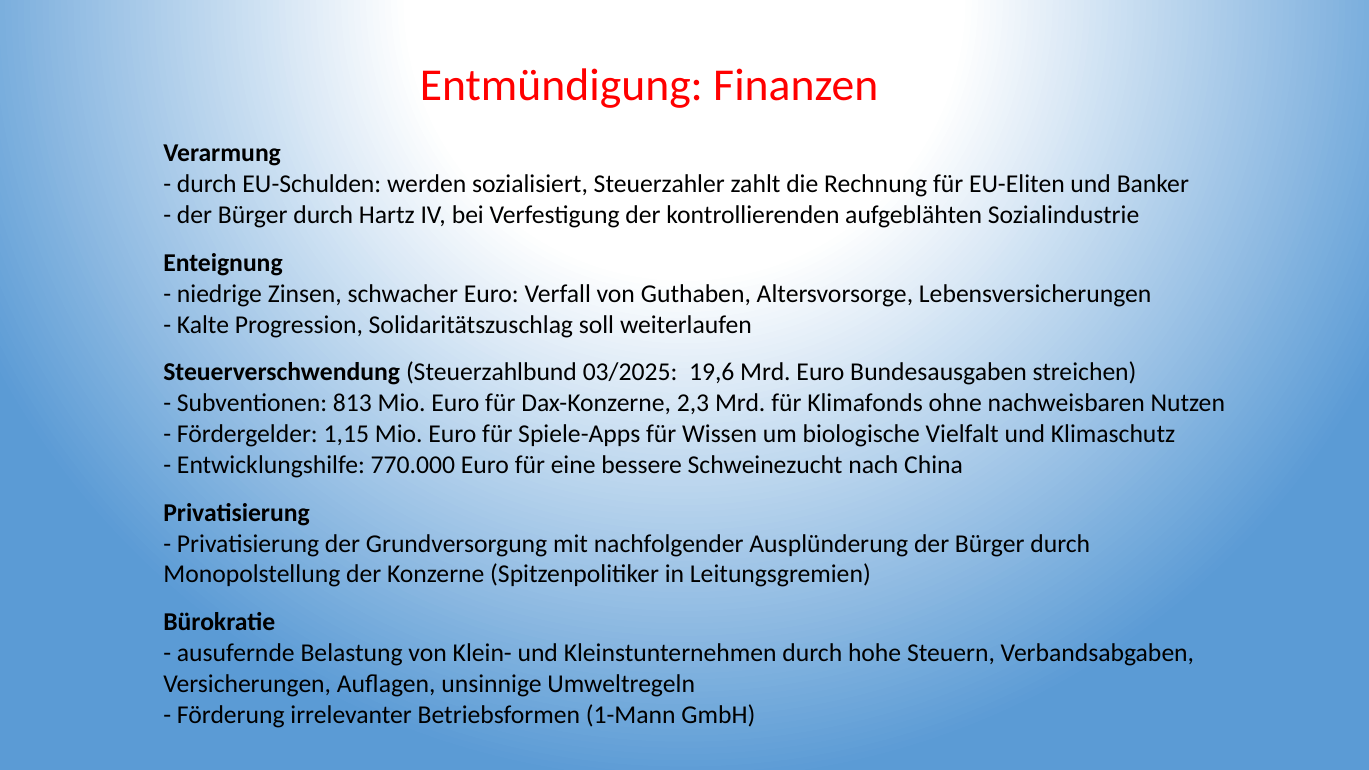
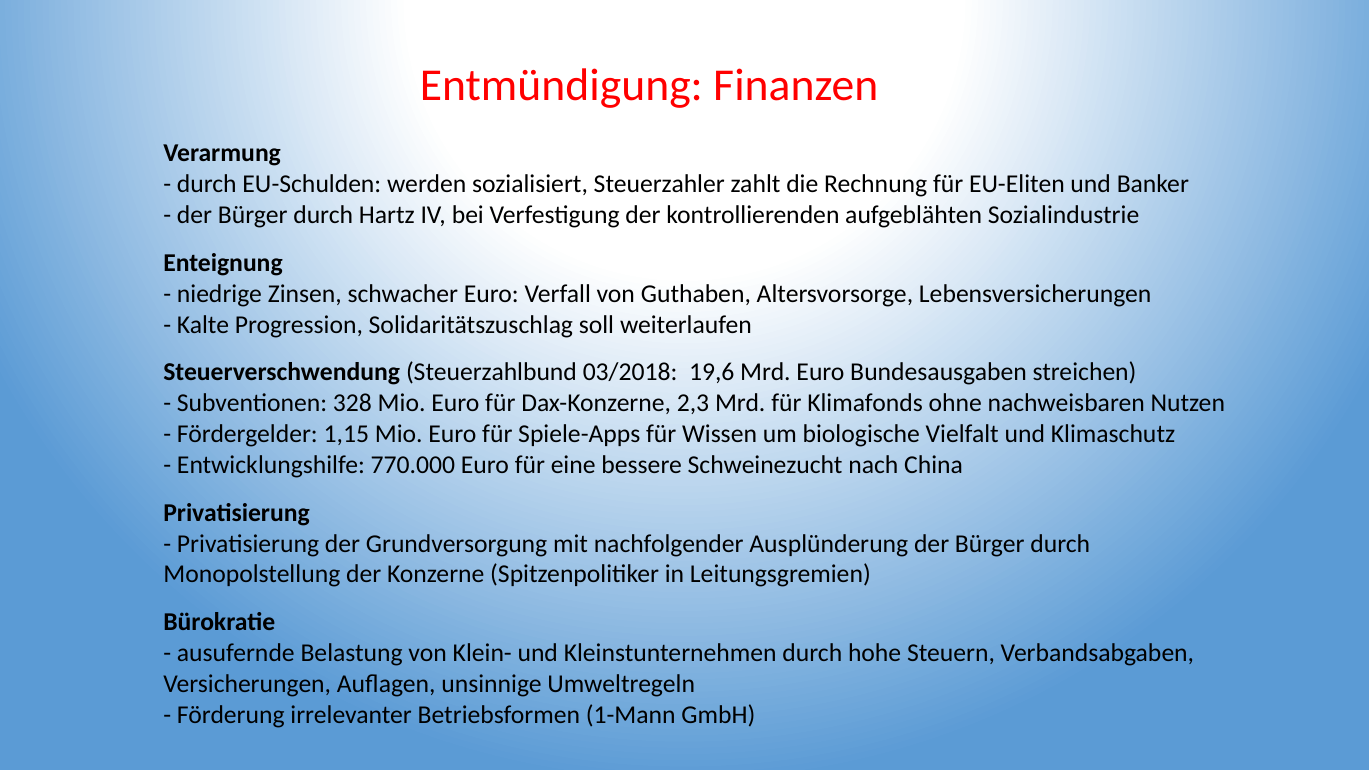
03/2025: 03/2025 -> 03/2018
813: 813 -> 328
